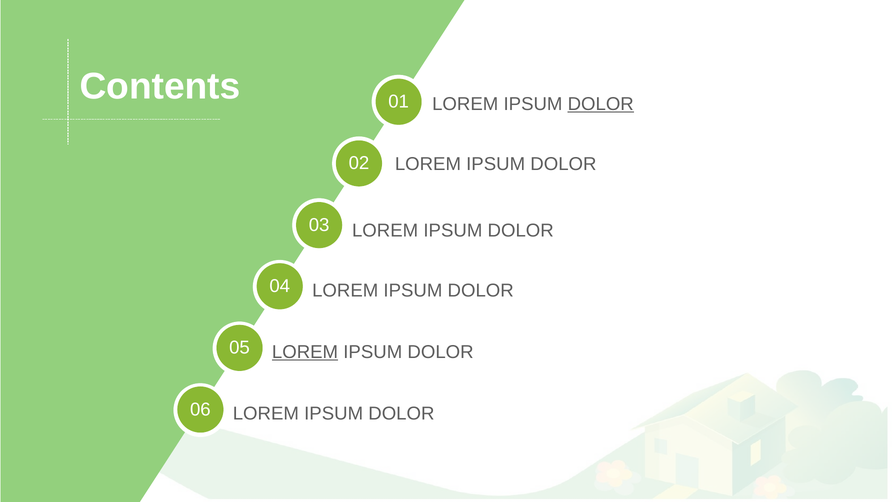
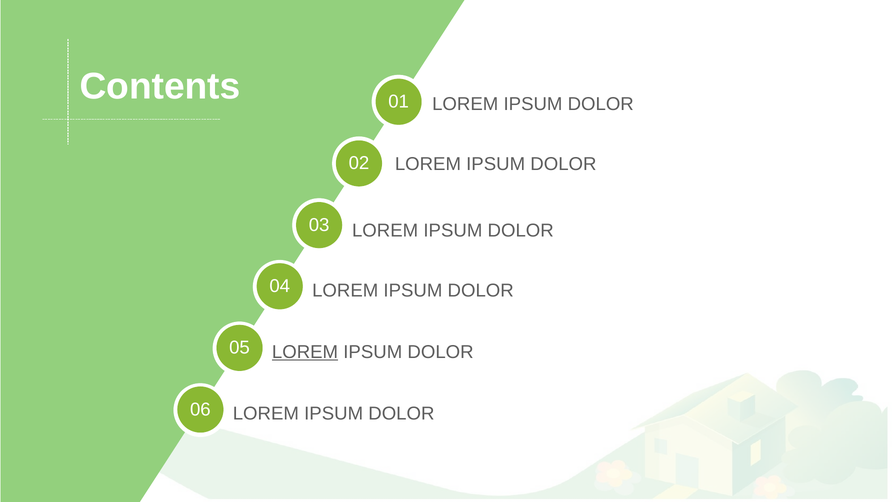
DOLOR at (601, 104) underline: present -> none
